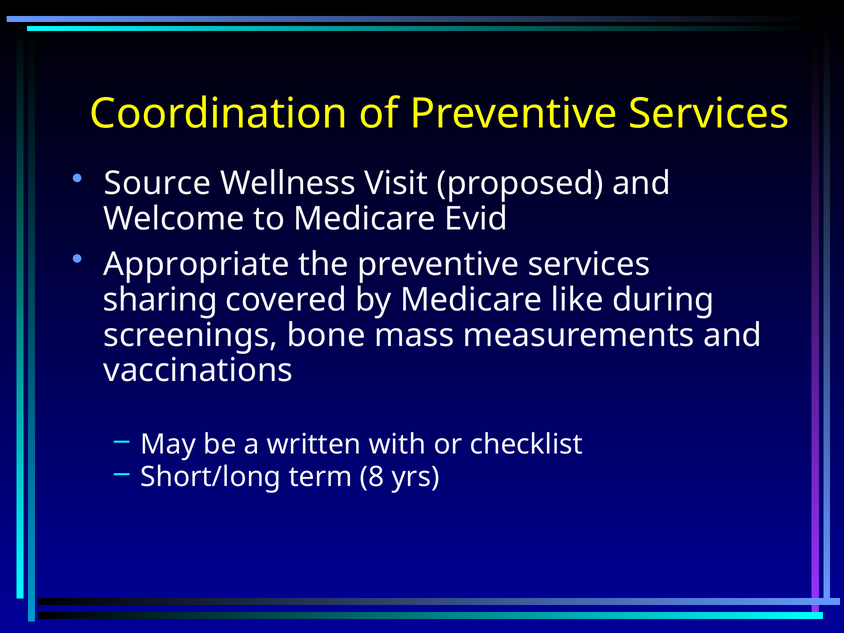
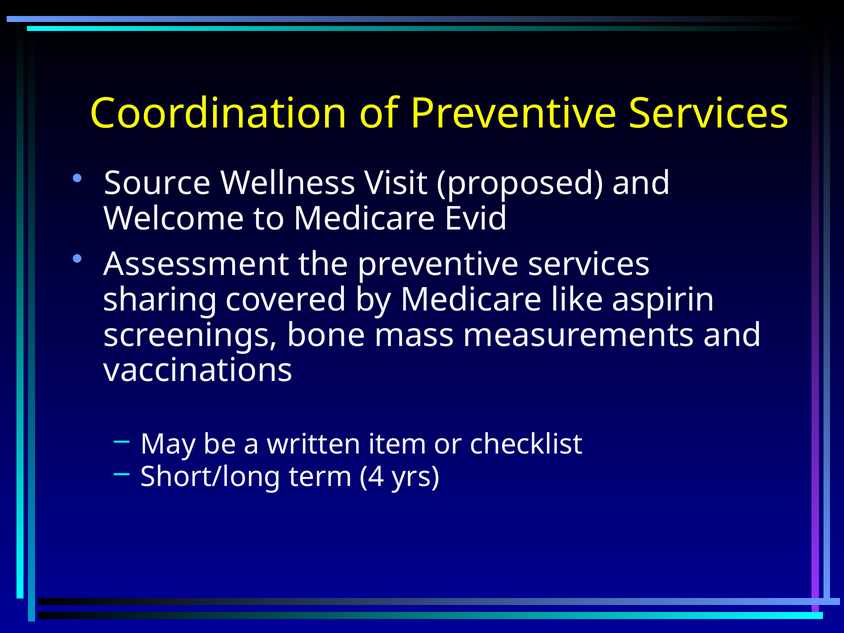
Appropriate: Appropriate -> Assessment
during: during -> aspirin
with: with -> item
8: 8 -> 4
